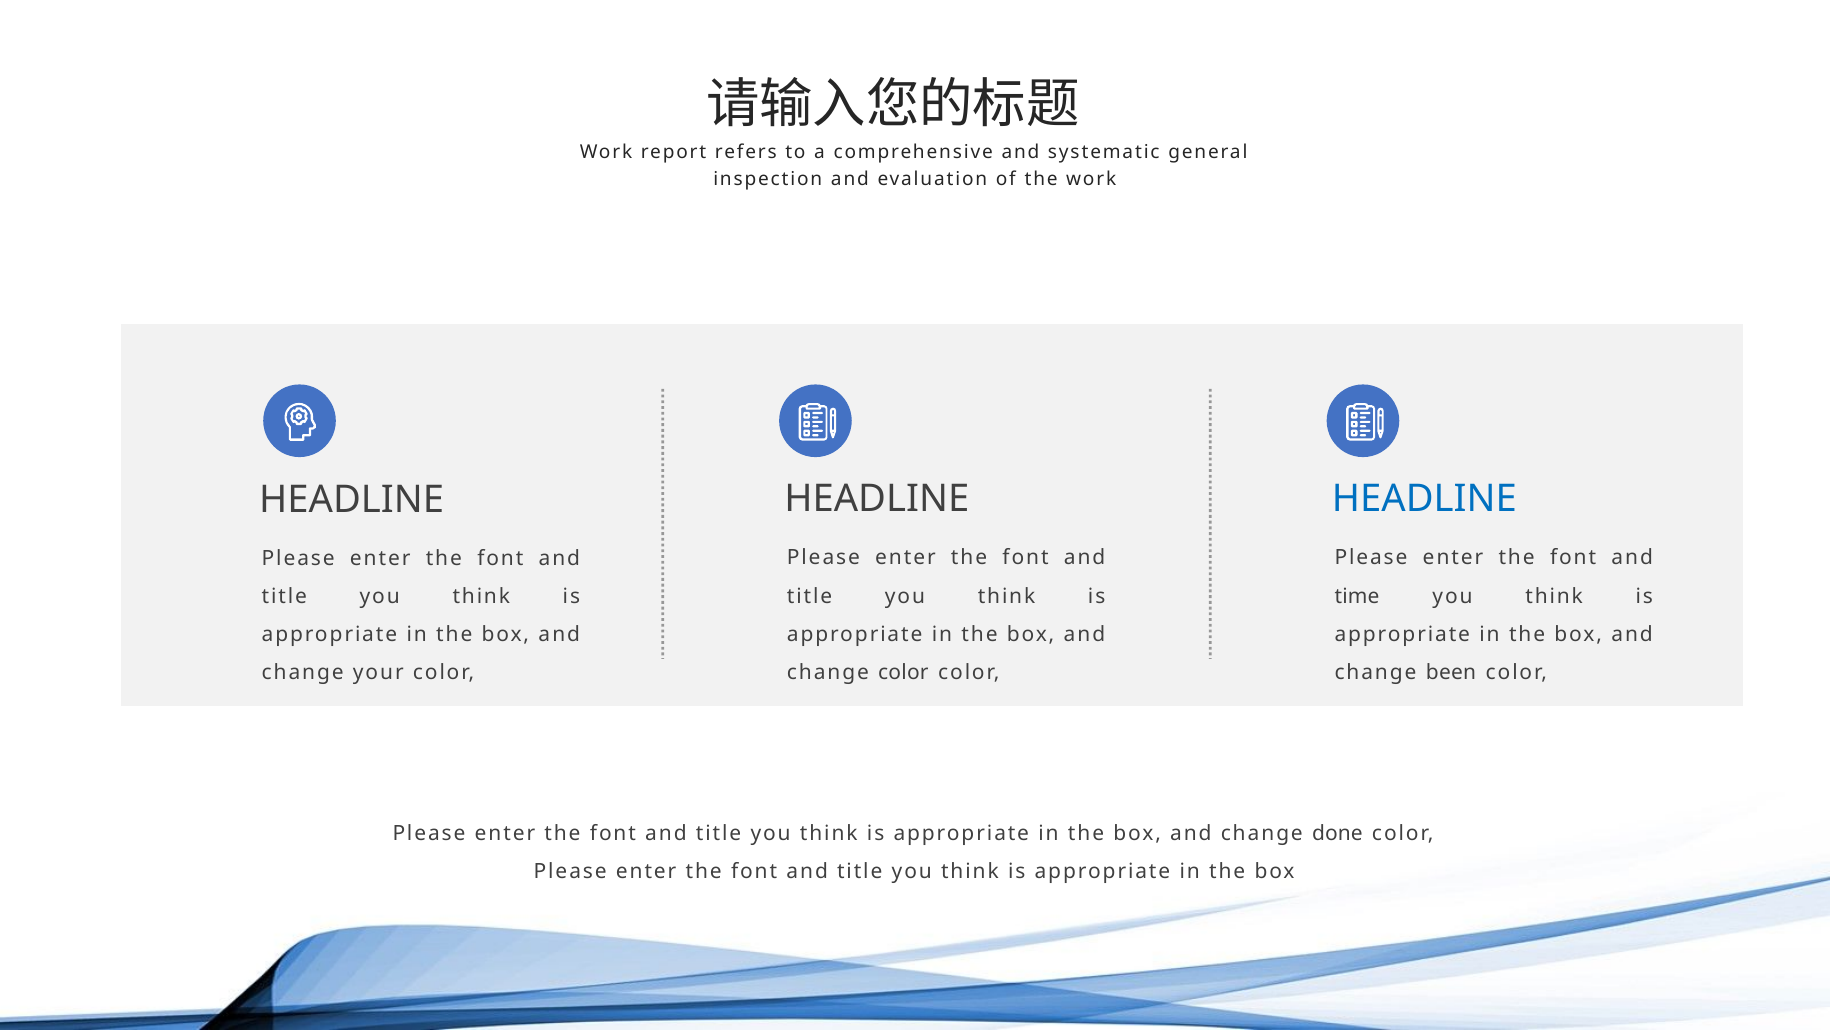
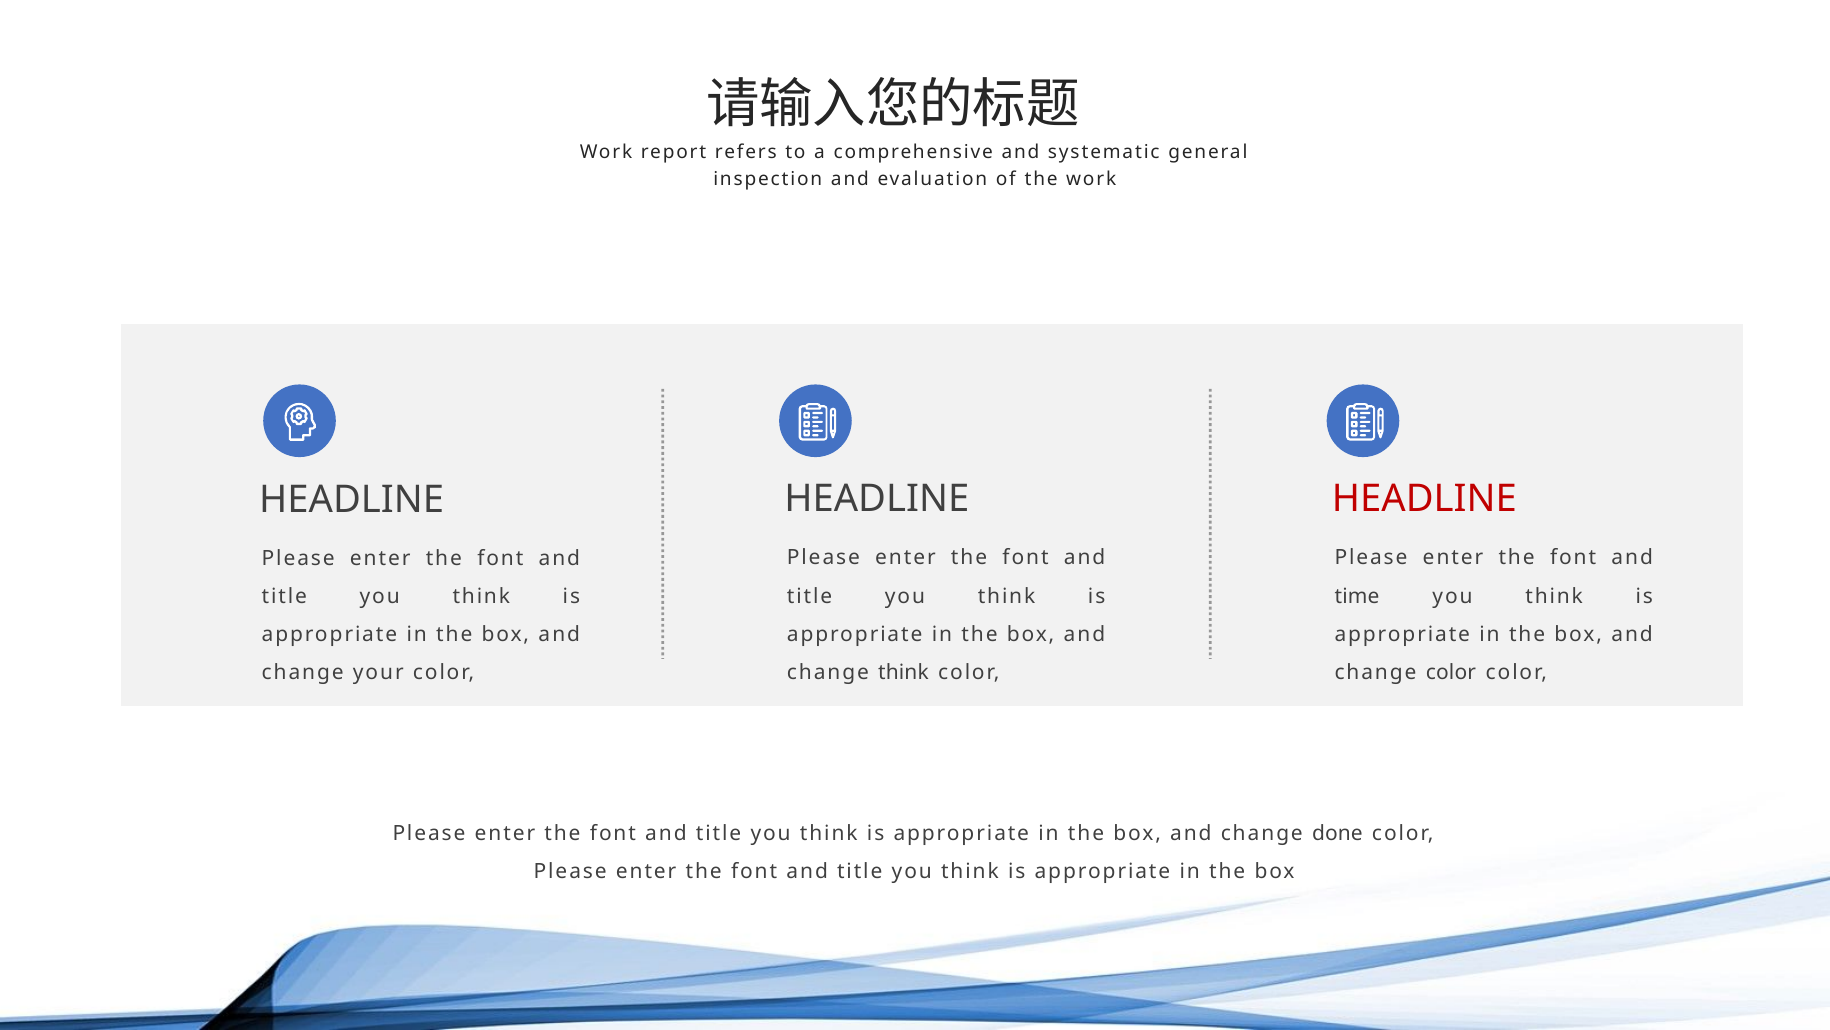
HEADLINE at (1424, 499) colour: blue -> red
change color: color -> think
change been: been -> color
